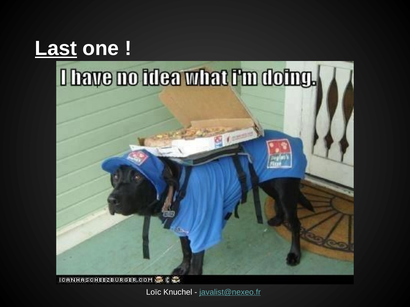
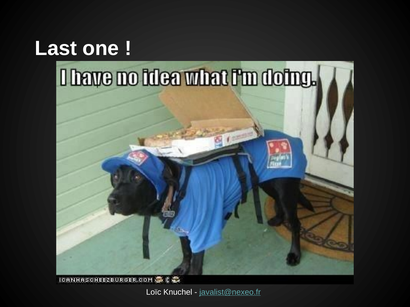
Last underline: present -> none
